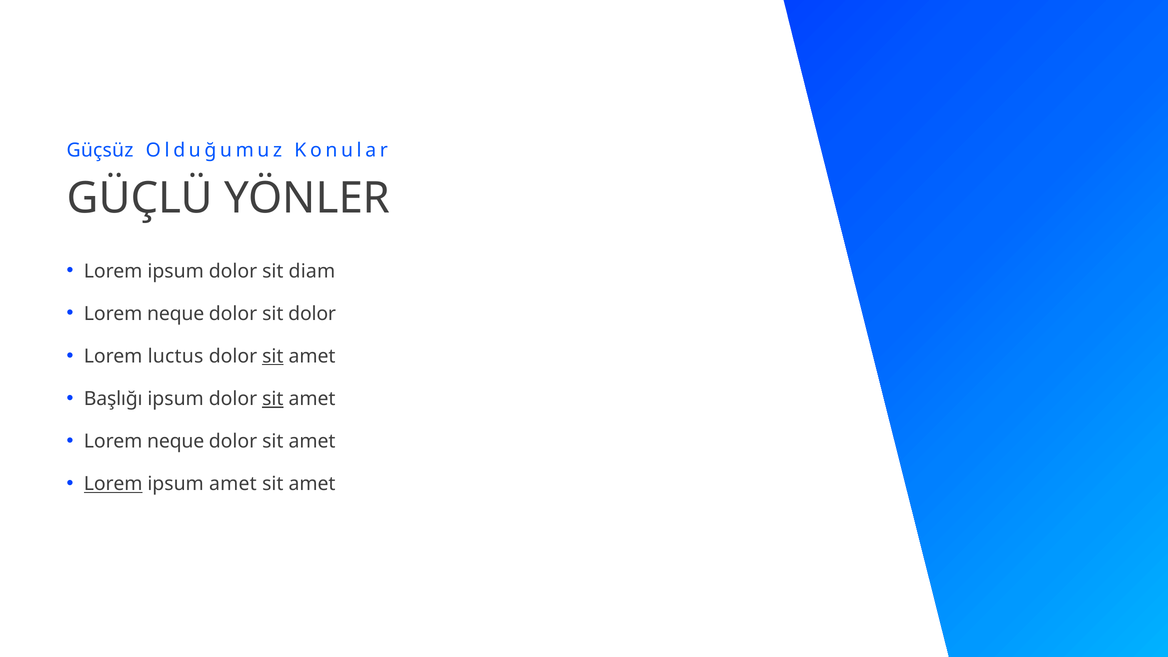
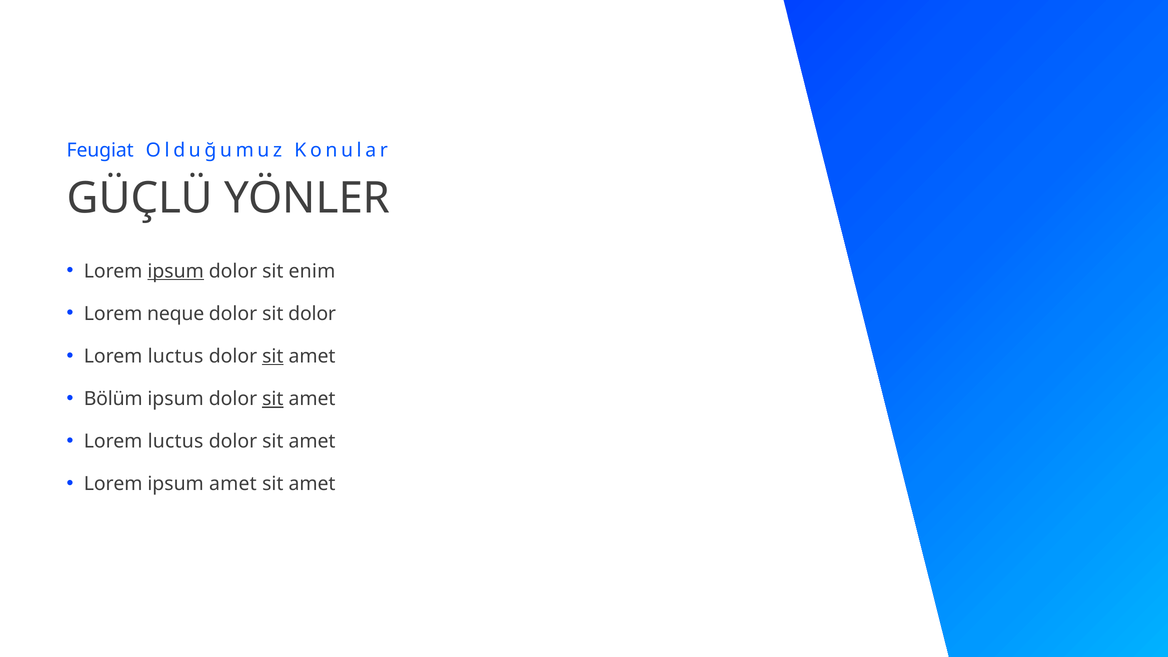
Güçsüz: Güçsüz -> Feugiat
ipsum at (176, 271) underline: none -> present
diam: diam -> enim
Başlığı: Başlığı -> Bölüm
neque at (176, 441): neque -> luctus
Lorem at (113, 484) underline: present -> none
